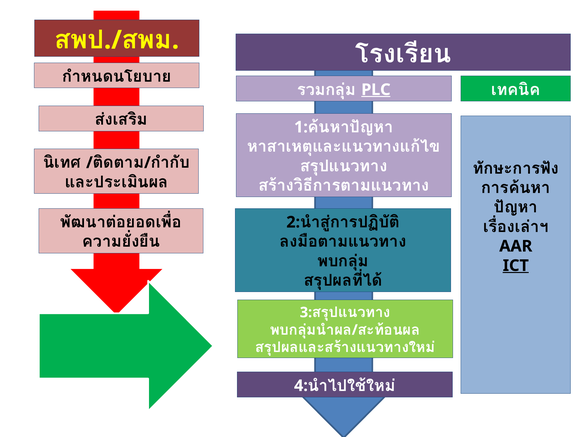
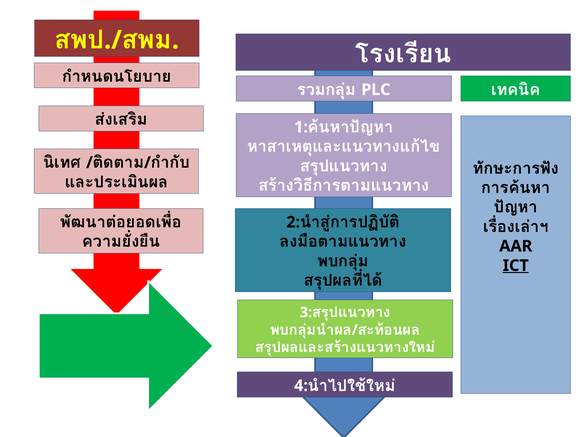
PLC underline: present -> none
